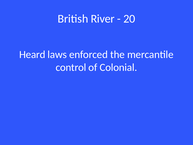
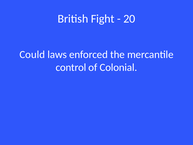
River: River -> Fight
Heard: Heard -> Could
